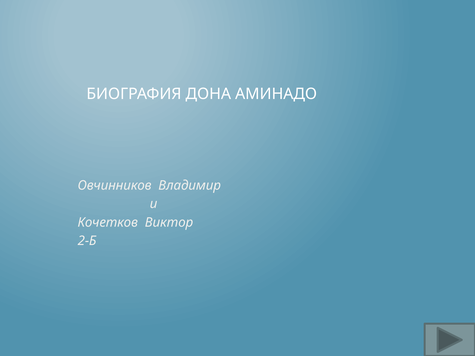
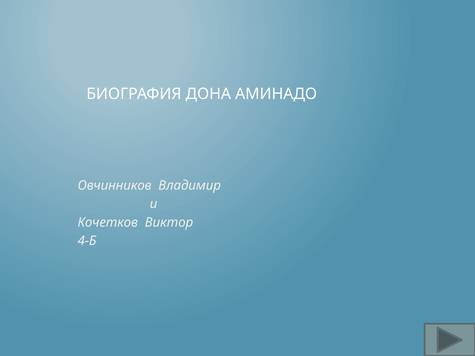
2-Б: 2-Б -> 4-Б
